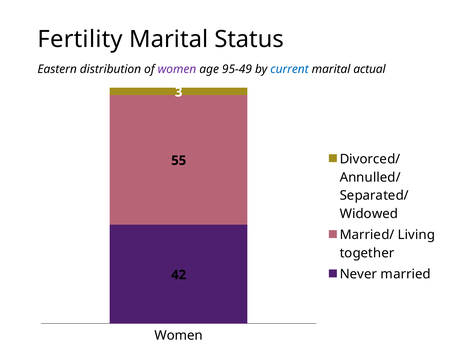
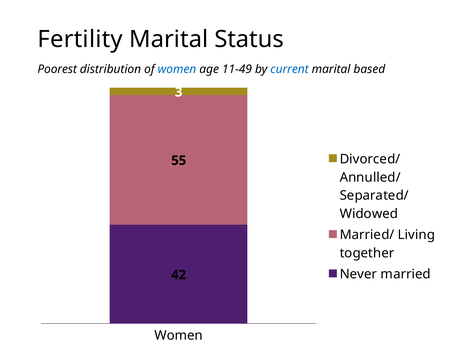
Eastern: Eastern -> Poorest
women at (177, 69) colour: purple -> blue
95-49: 95-49 -> 11-49
actual: actual -> based
